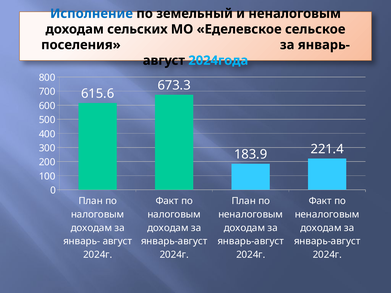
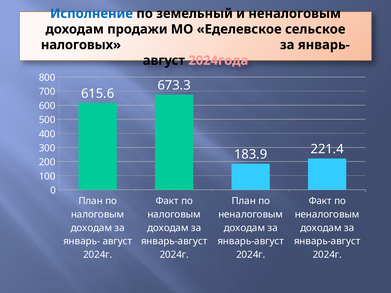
сельских: сельских -> продажи
поселения: поселения -> налоговых
2024года colour: light blue -> pink
